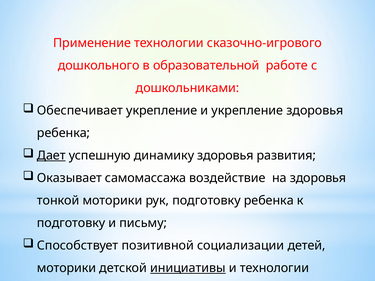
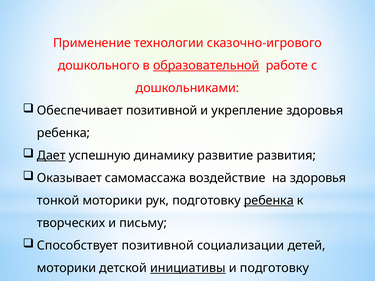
образовательной underline: none -> present
Обеспечивает укрепление: укрепление -> позитивной
динамику здоровья: здоровья -> развитие
ребенка at (269, 201) underline: none -> present
подготовку at (71, 223): подготовку -> творческих
и технологии: технологии -> подготовку
